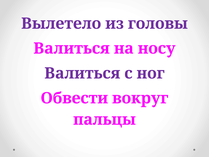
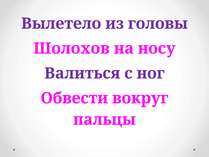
Валиться at (72, 48): Валиться -> Шолохов
